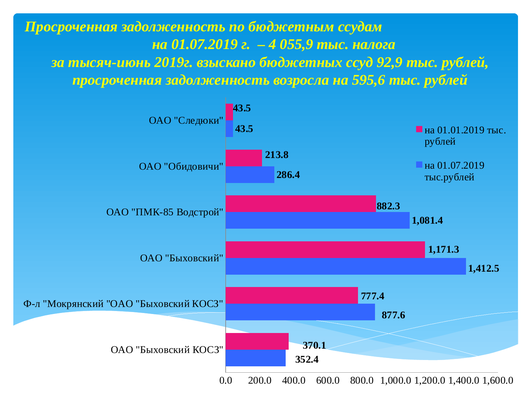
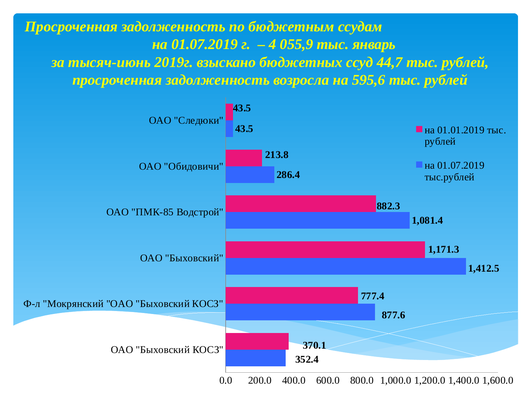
налога: налога -> январь
92,9: 92,9 -> 44,7
